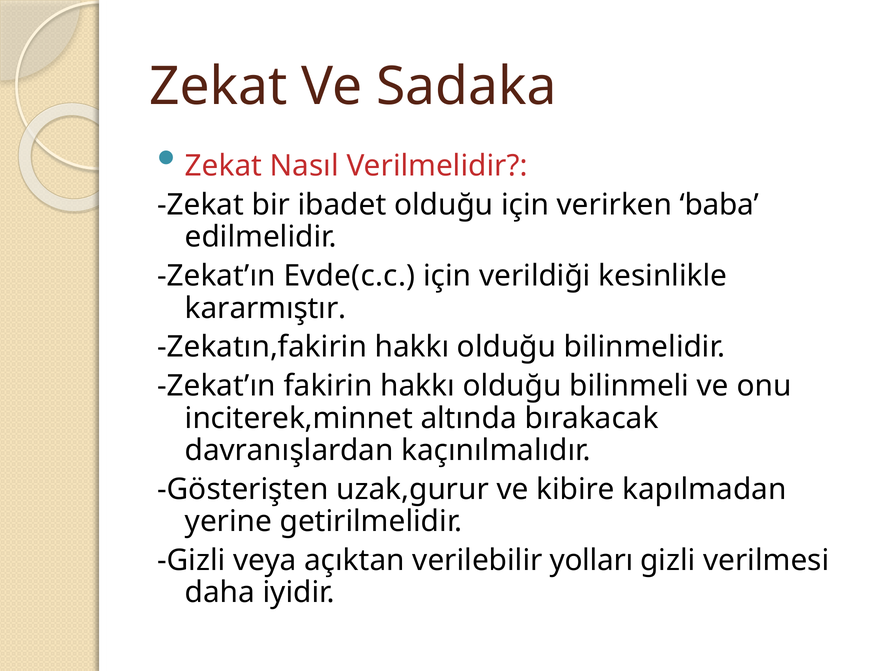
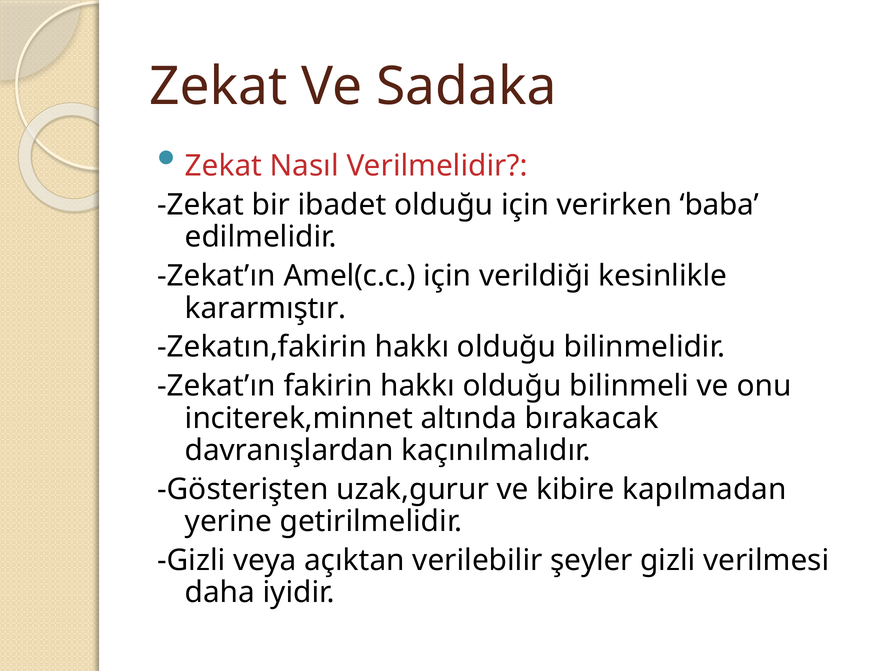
Evde(c.c: Evde(c.c -> Amel(c.c
yolları: yolları -> şeyler
